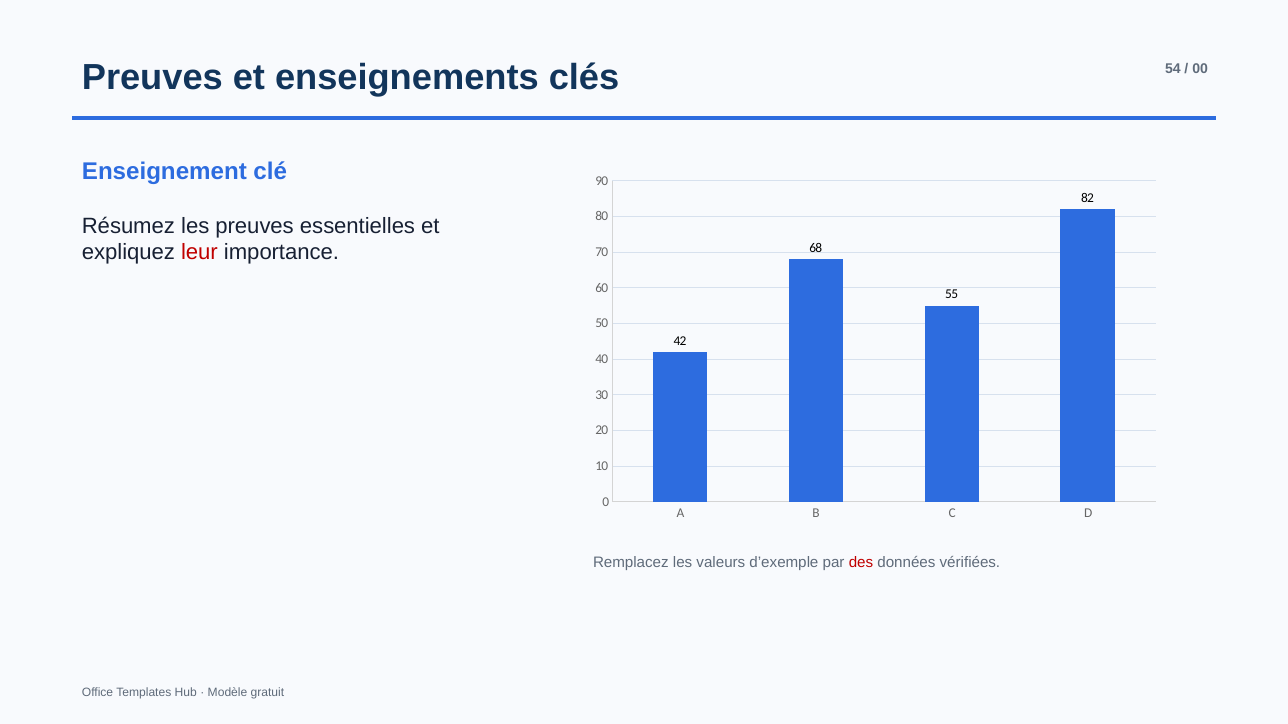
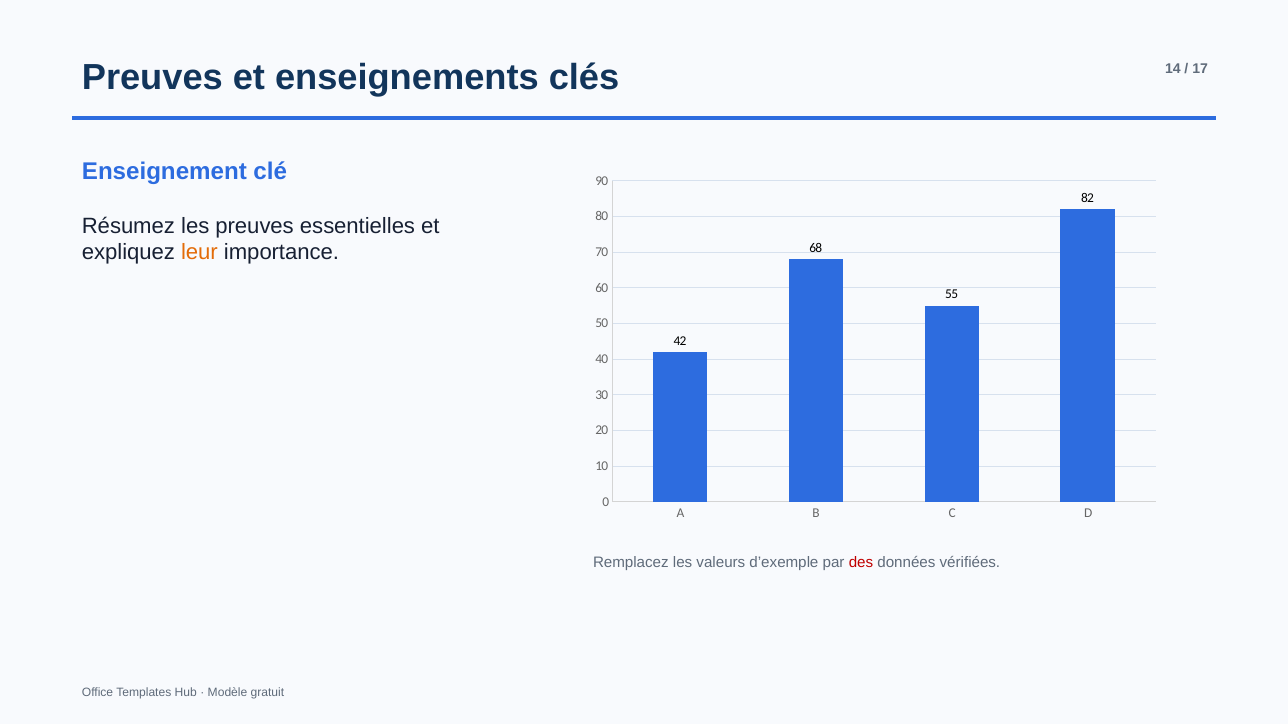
54: 54 -> 14
00: 00 -> 17
leur colour: red -> orange
